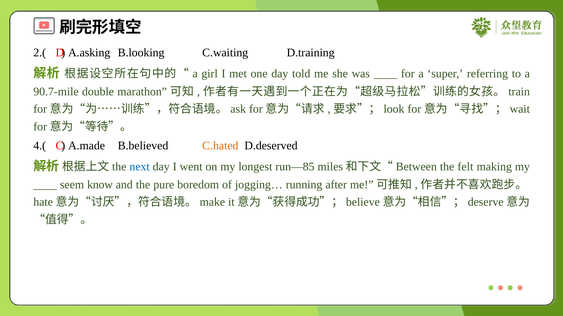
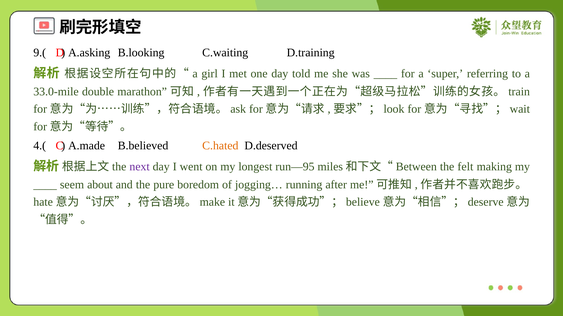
2.(: 2.( -> 9.(
90.7-mile: 90.7-mile -> 33.0-mile
next colour: blue -> purple
run—85: run—85 -> run—95
know: know -> about
